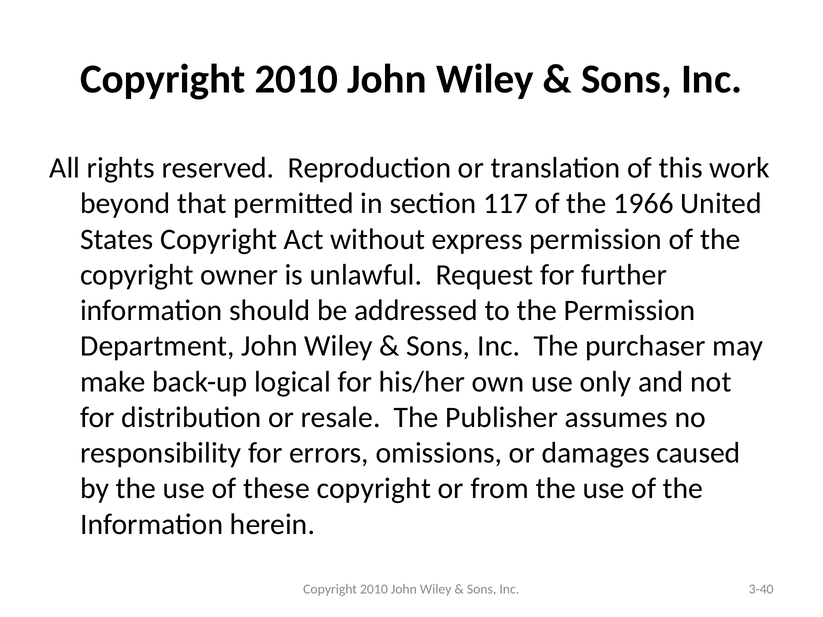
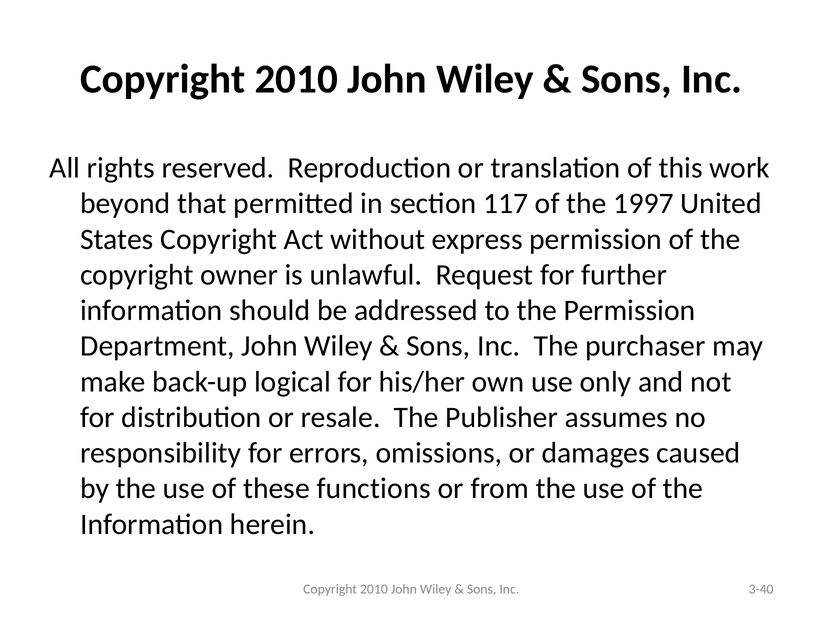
1966: 1966 -> 1997
these copyright: copyright -> functions
